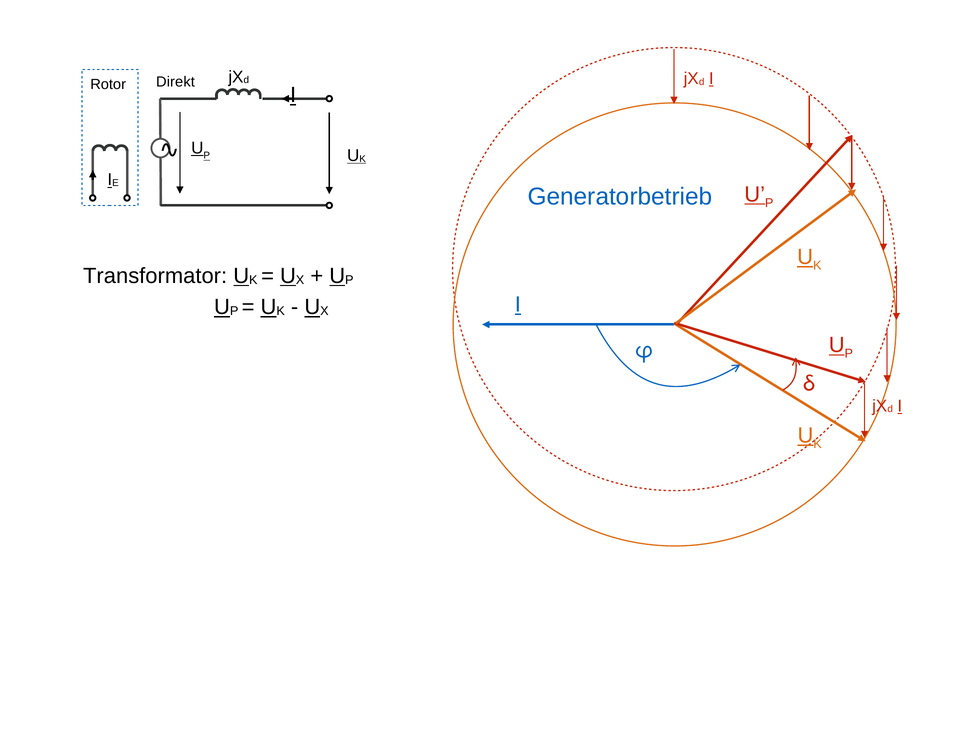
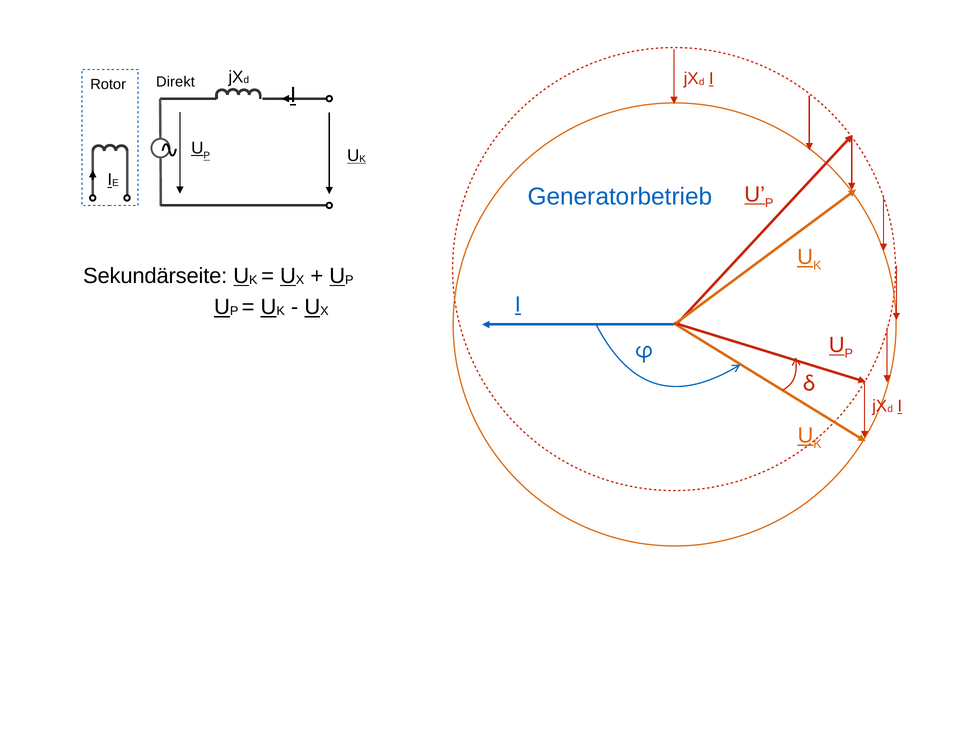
Transformator: Transformator -> Sekundärseite
